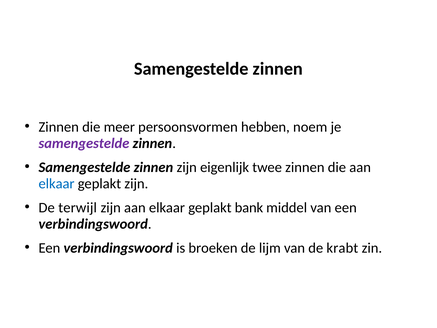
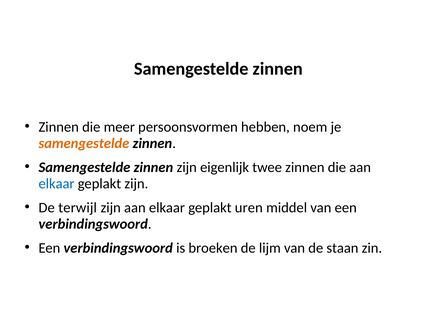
samengestelde at (84, 143) colour: purple -> orange
bank: bank -> uren
krabt: krabt -> staan
